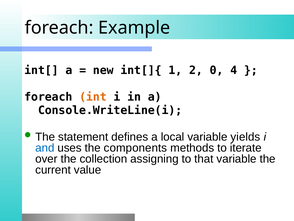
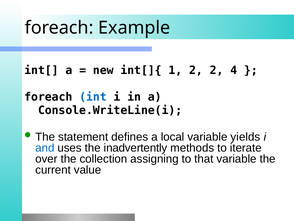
2 0: 0 -> 2
int colour: orange -> blue
components: components -> inadvertently
